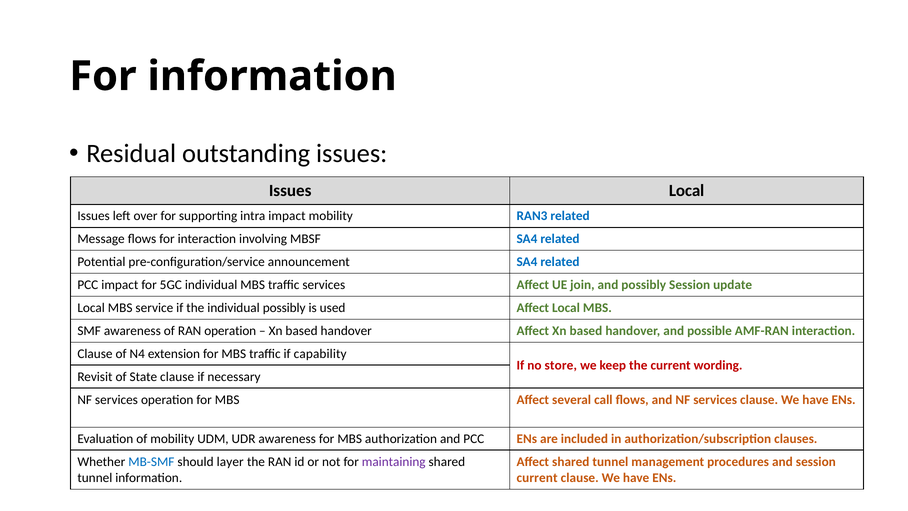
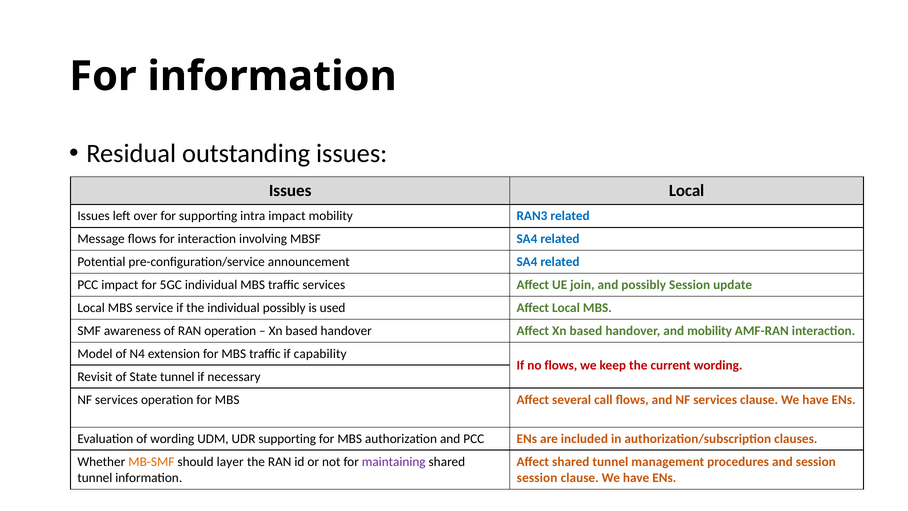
and possible: possible -> mobility
Clause at (95, 354): Clause -> Model
no store: store -> flows
State clause: clause -> tunnel
of mobility: mobility -> wording
UDR awareness: awareness -> supporting
MB-SMF colour: blue -> orange
current at (537, 478): current -> session
